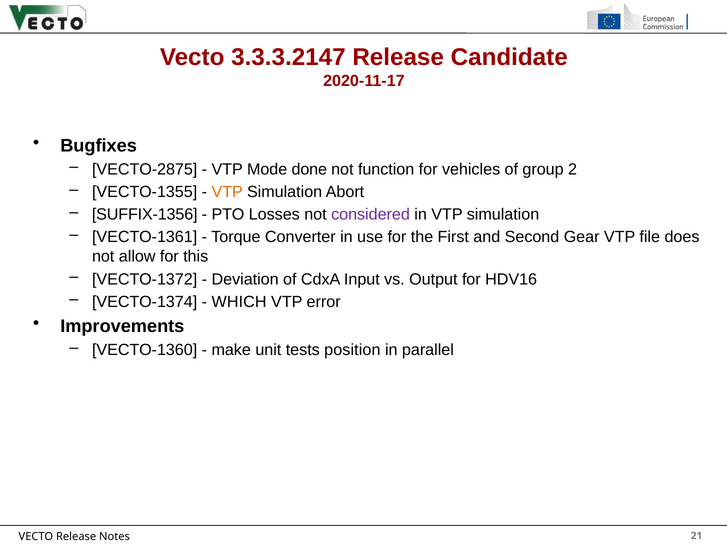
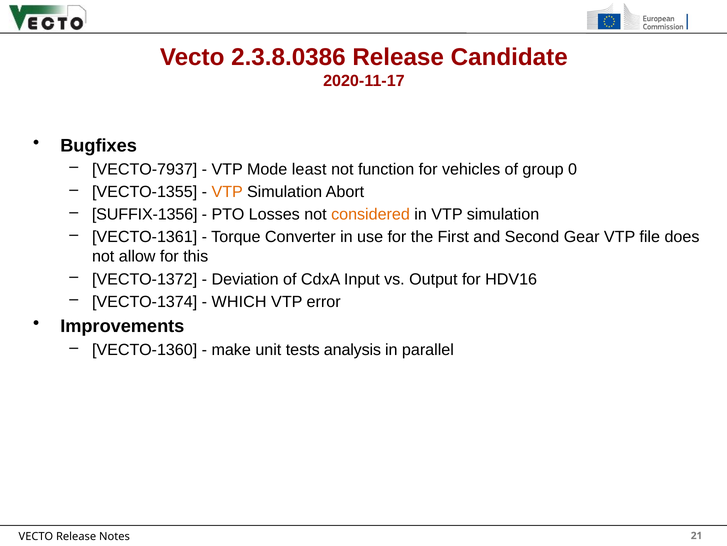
3.3.3.2147: 3.3.3.2147 -> 2.3.8.0386
VECTO-2875: VECTO-2875 -> VECTO-7937
done: done -> least
2: 2 -> 0
considered colour: purple -> orange
position: position -> analysis
